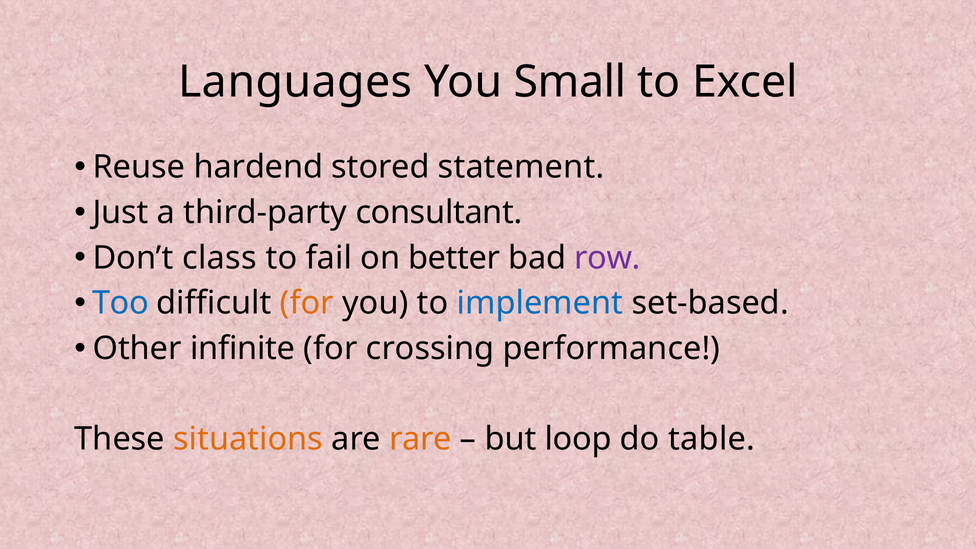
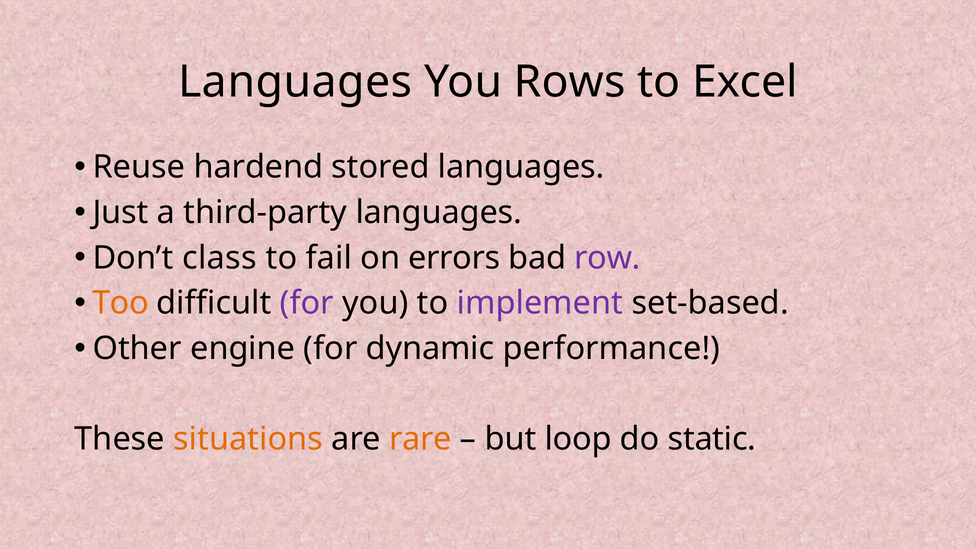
Small: Small -> Rows
stored statement: statement -> languages
third-party consultant: consultant -> languages
better: better -> errors
Too colour: blue -> orange
for at (307, 303) colour: orange -> purple
implement colour: blue -> purple
infinite: infinite -> engine
crossing: crossing -> dynamic
table: table -> static
